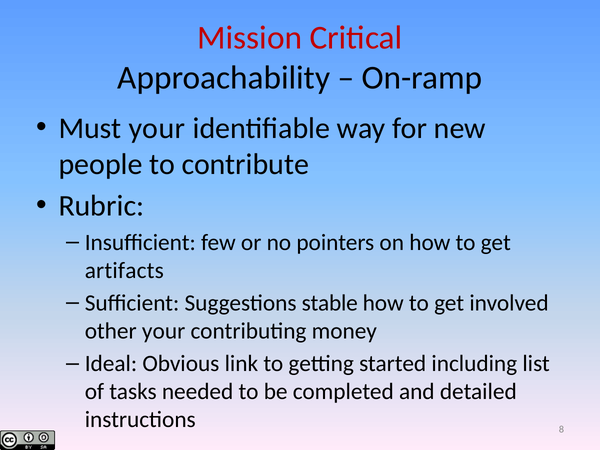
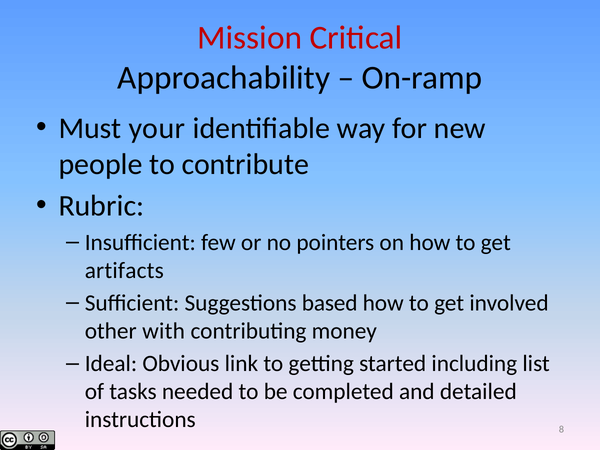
stable: stable -> based
other your: your -> with
